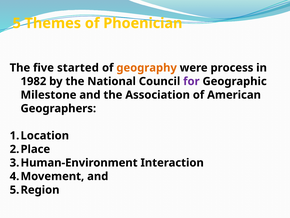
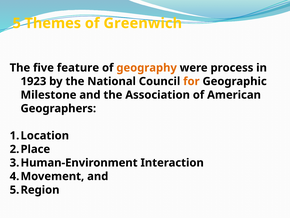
Phoenician: Phoenician -> Greenwich
started: started -> feature
1982: 1982 -> 1923
for colour: purple -> orange
